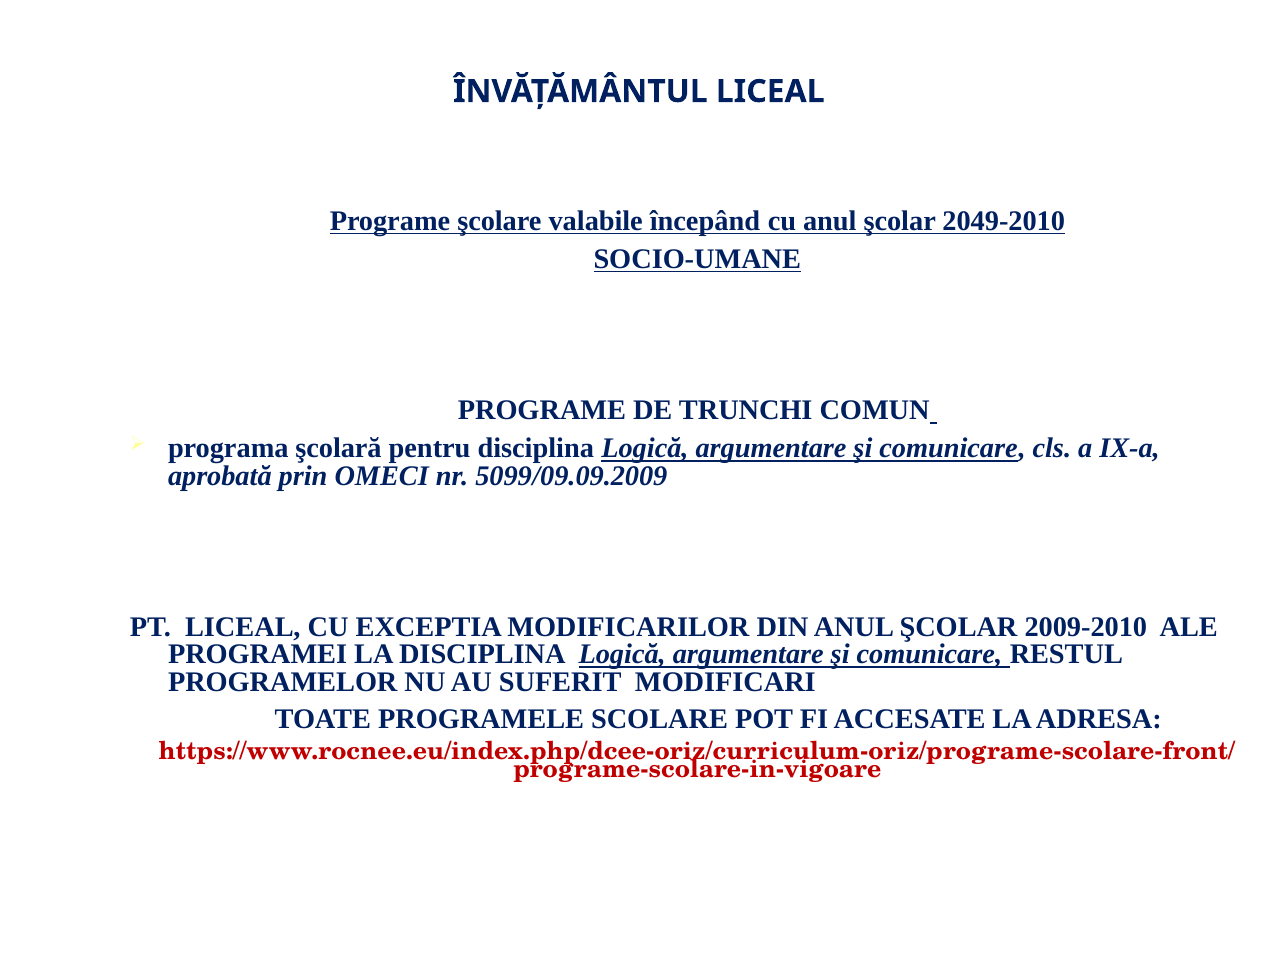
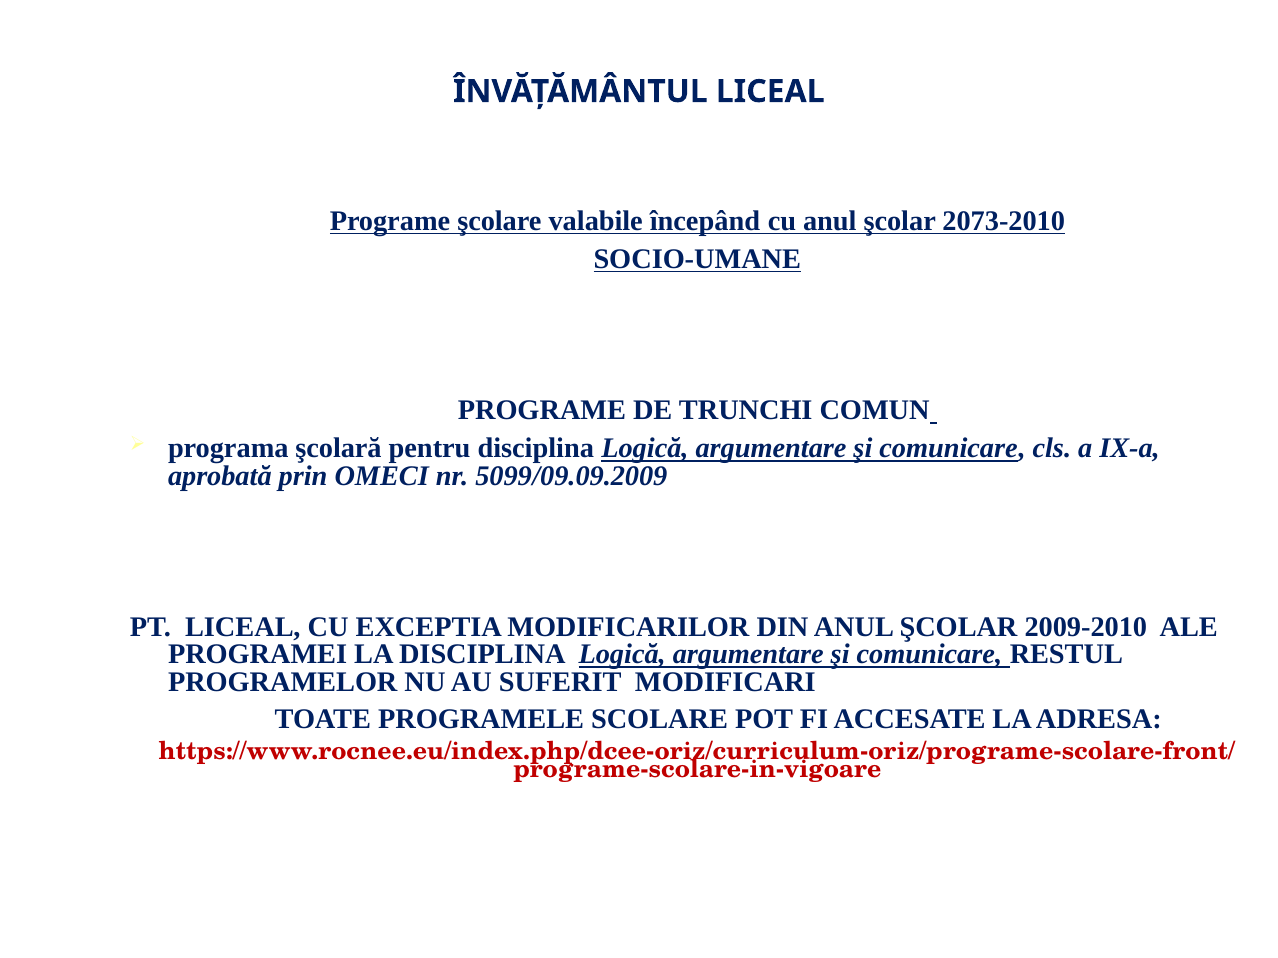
2049-2010: 2049-2010 -> 2073-2010
